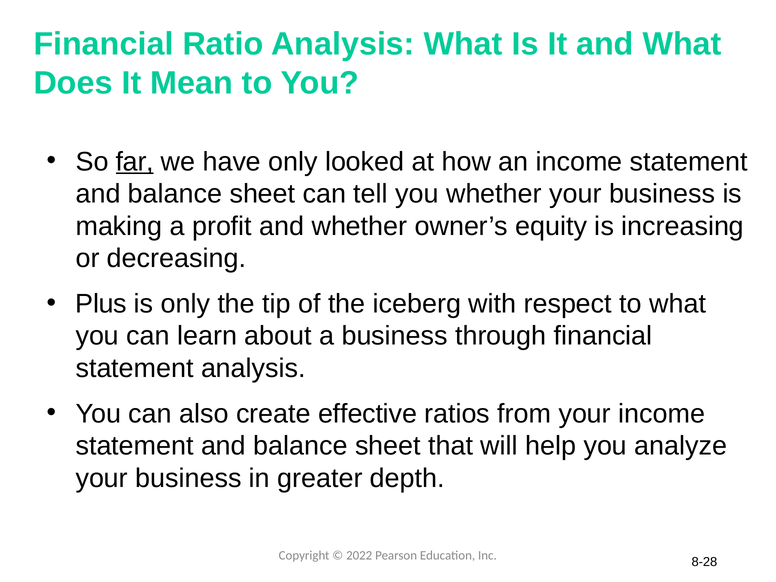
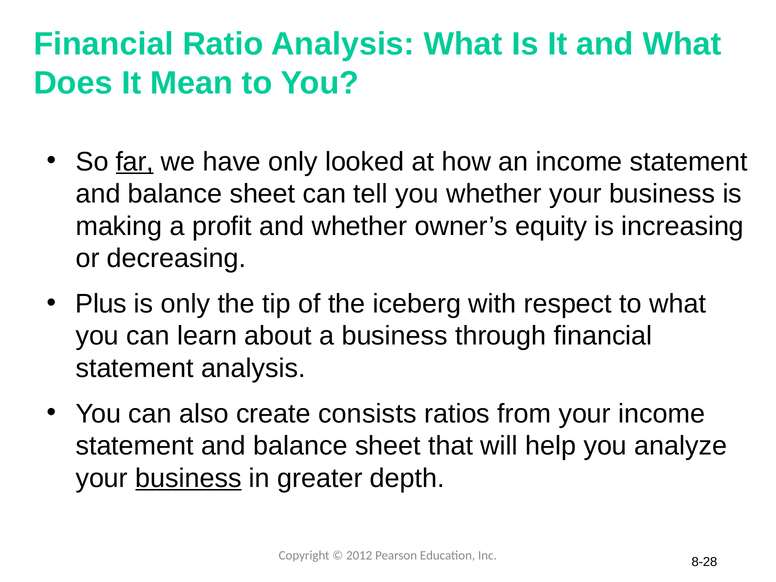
effective: effective -> consists
business at (188, 478) underline: none -> present
2022: 2022 -> 2012
